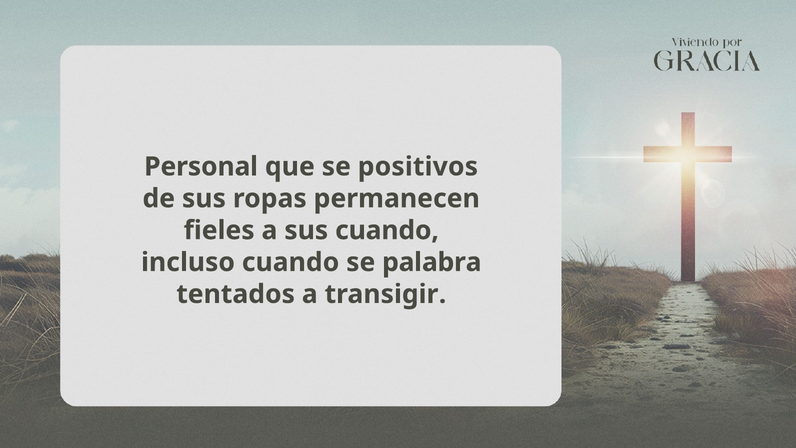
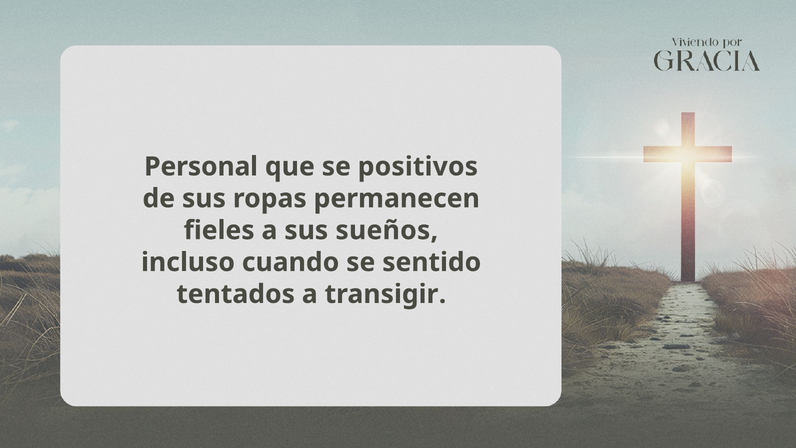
sus cuando: cuando -> sueños
palabra: palabra -> sentido
